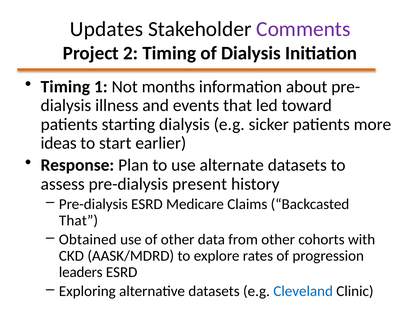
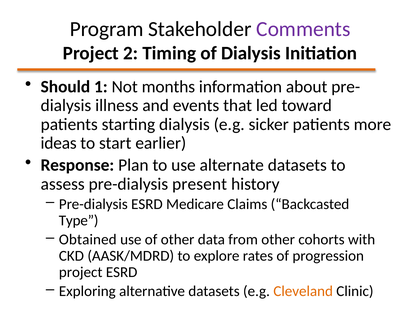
Updates: Updates -> Program
Timing at (65, 87): Timing -> Should
That at (78, 220): That -> Type
leaders at (81, 272): leaders -> project
Cleveland colour: blue -> orange
